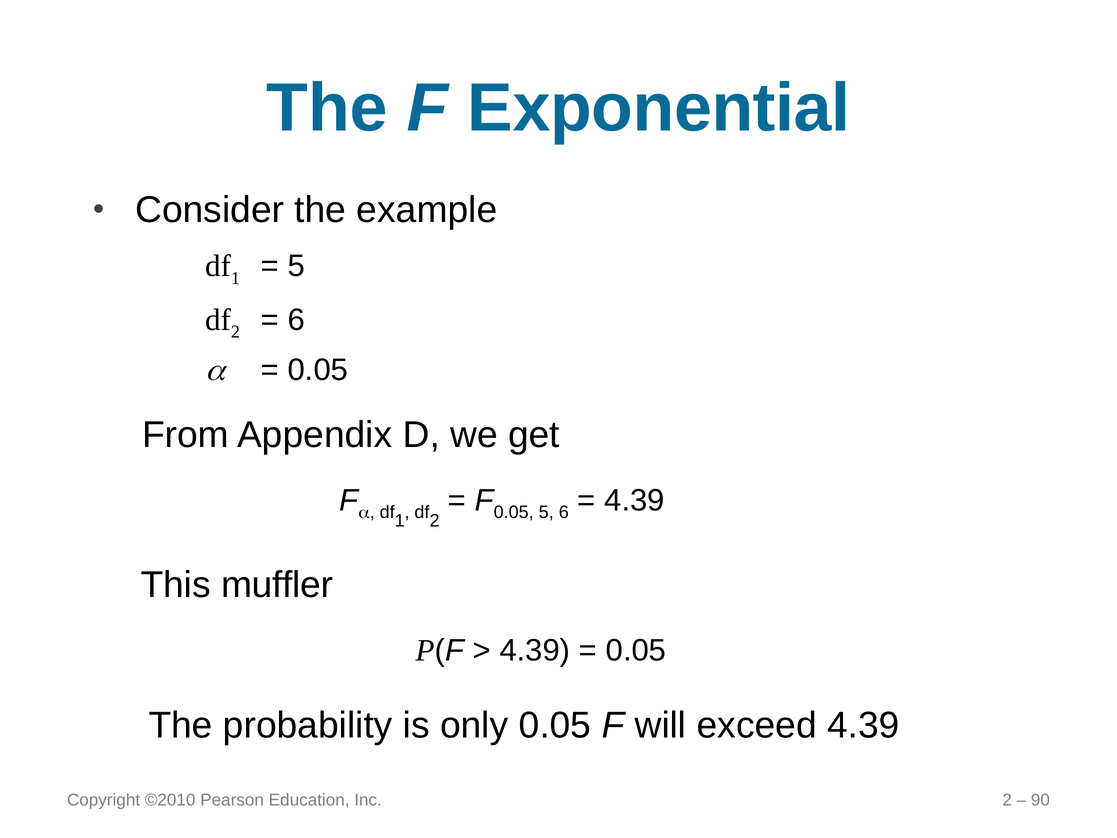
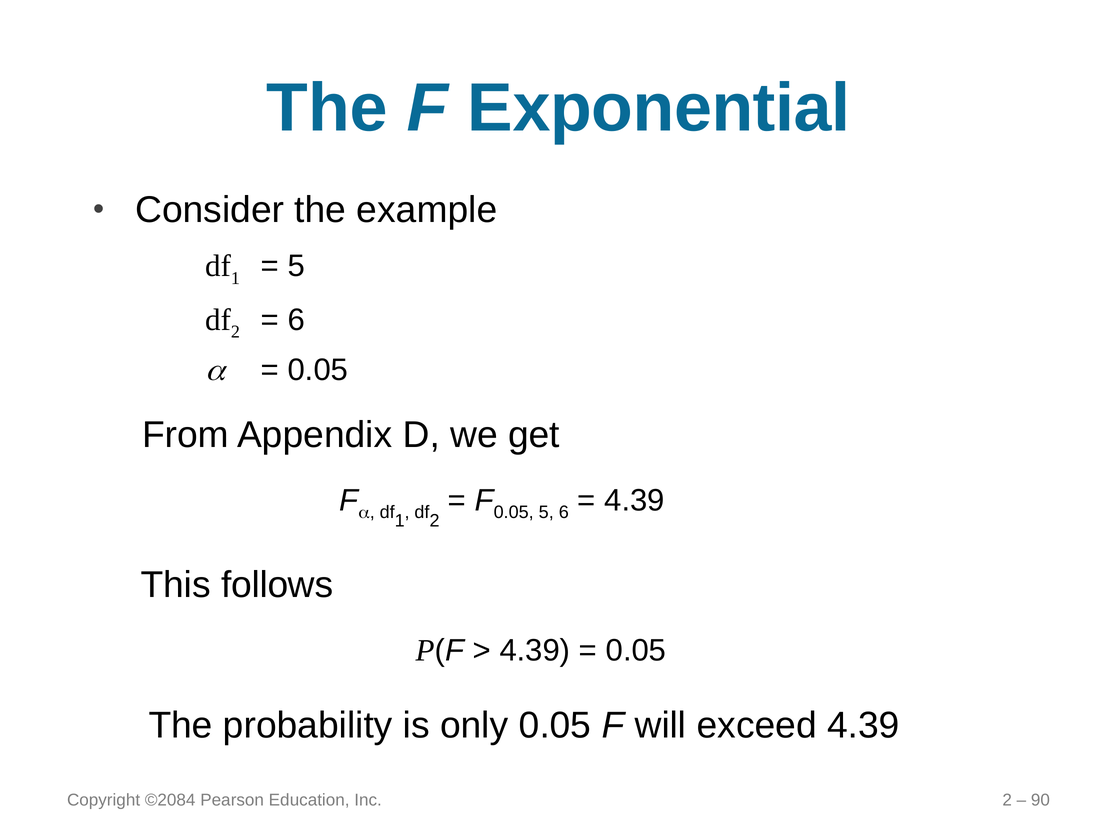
muffler: muffler -> follows
©2010: ©2010 -> ©2084
